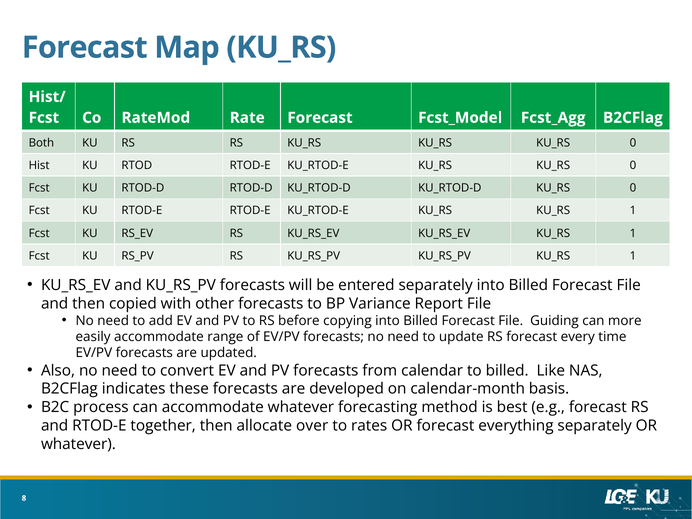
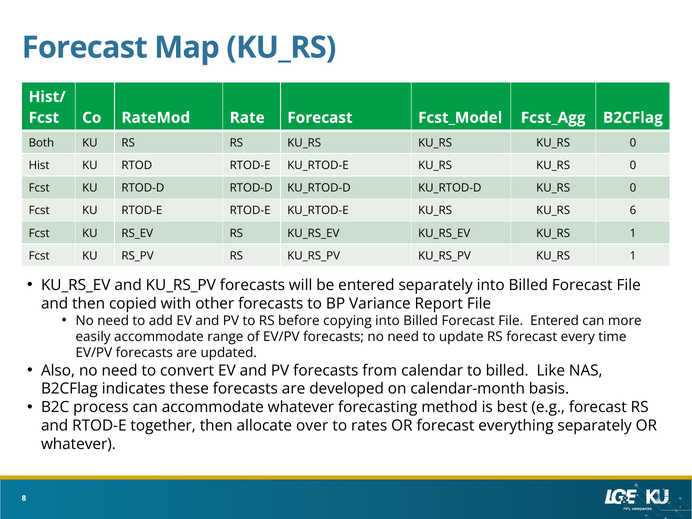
KU_RS KU_RS 1: 1 -> 6
File Guiding: Guiding -> Entered
